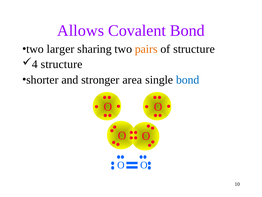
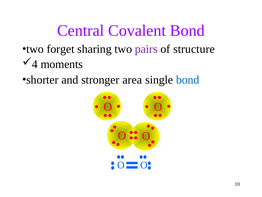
Allows: Allows -> Central
larger: larger -> forget
pairs colour: orange -> purple
structure at (62, 64): structure -> moments
